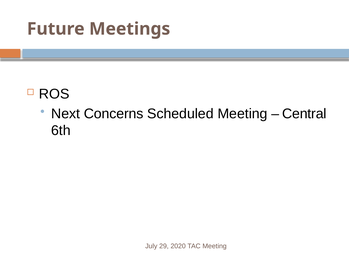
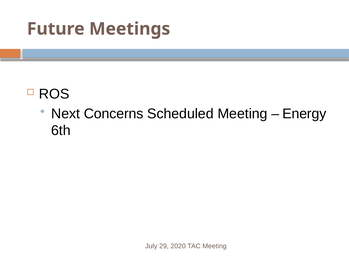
Central: Central -> Energy
